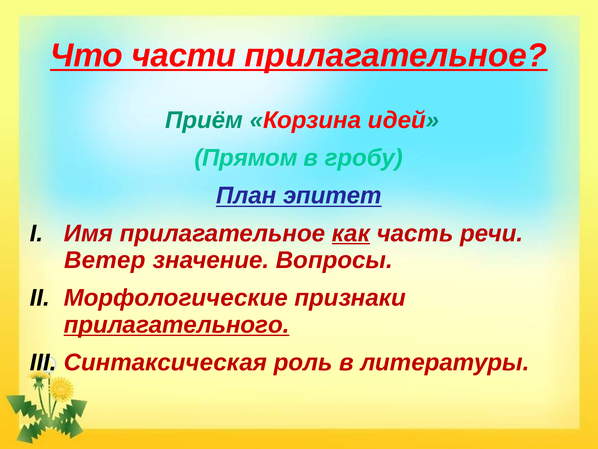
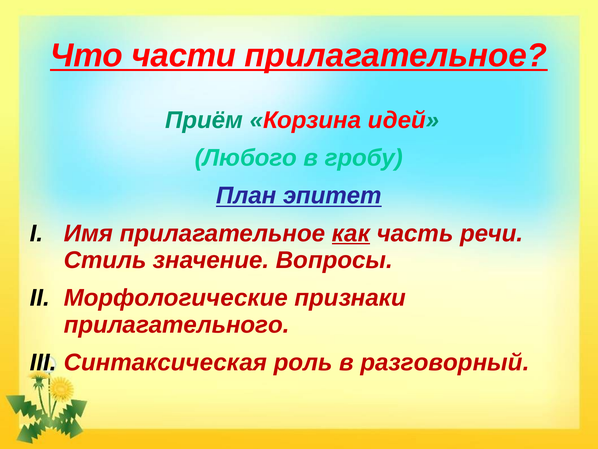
Прямом: Прямом -> Любого
Ветер: Ветер -> Стиль
прилагательного underline: present -> none
литературы: литературы -> разговорный
